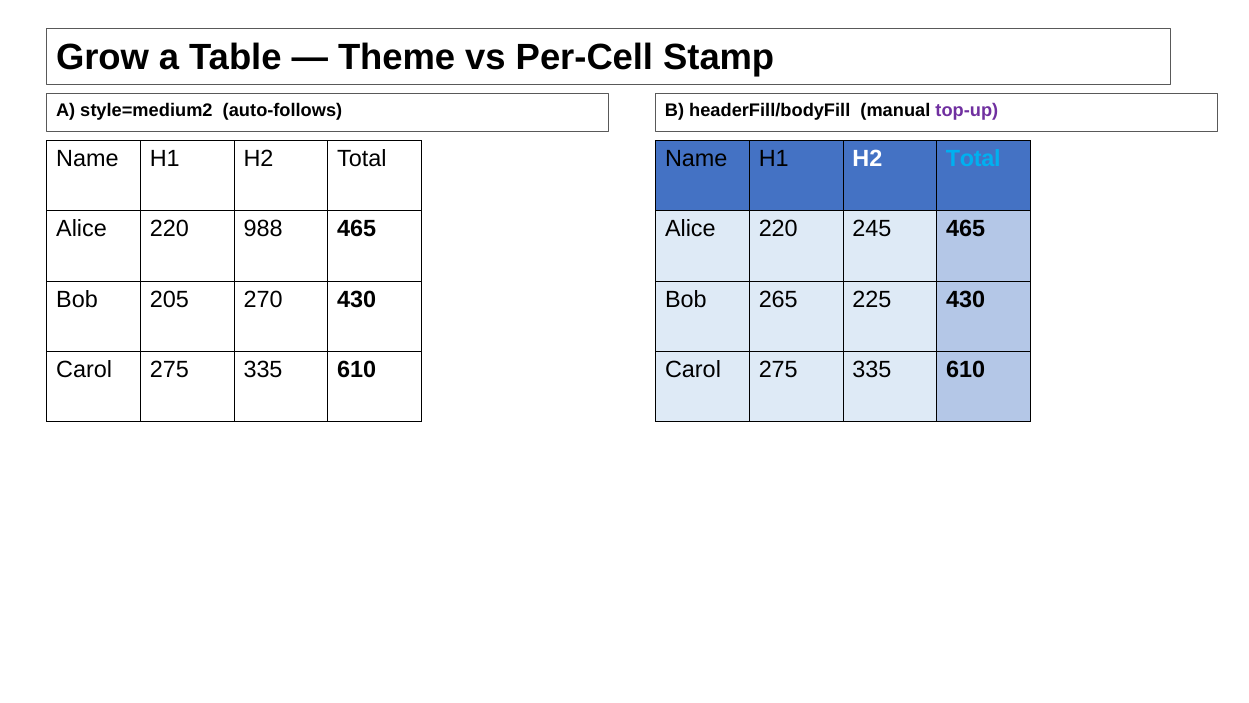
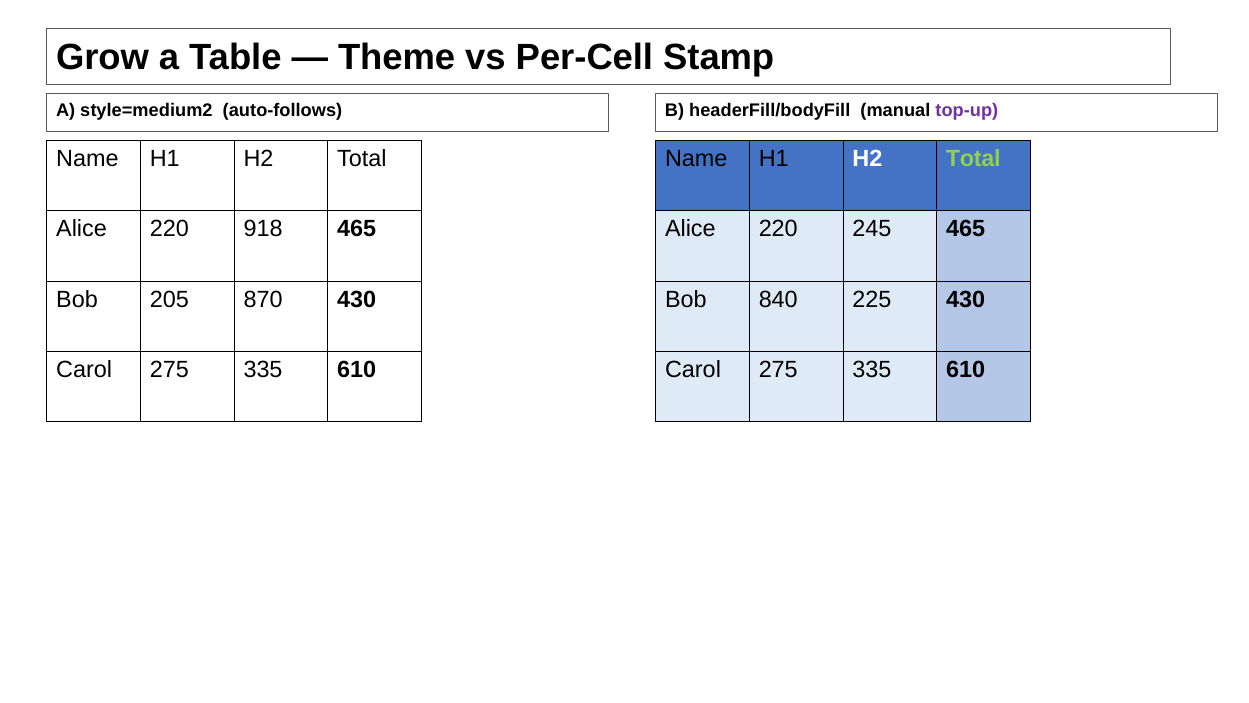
Total at (973, 159) colour: light blue -> light green
988: 988 -> 918
270: 270 -> 870
265: 265 -> 840
